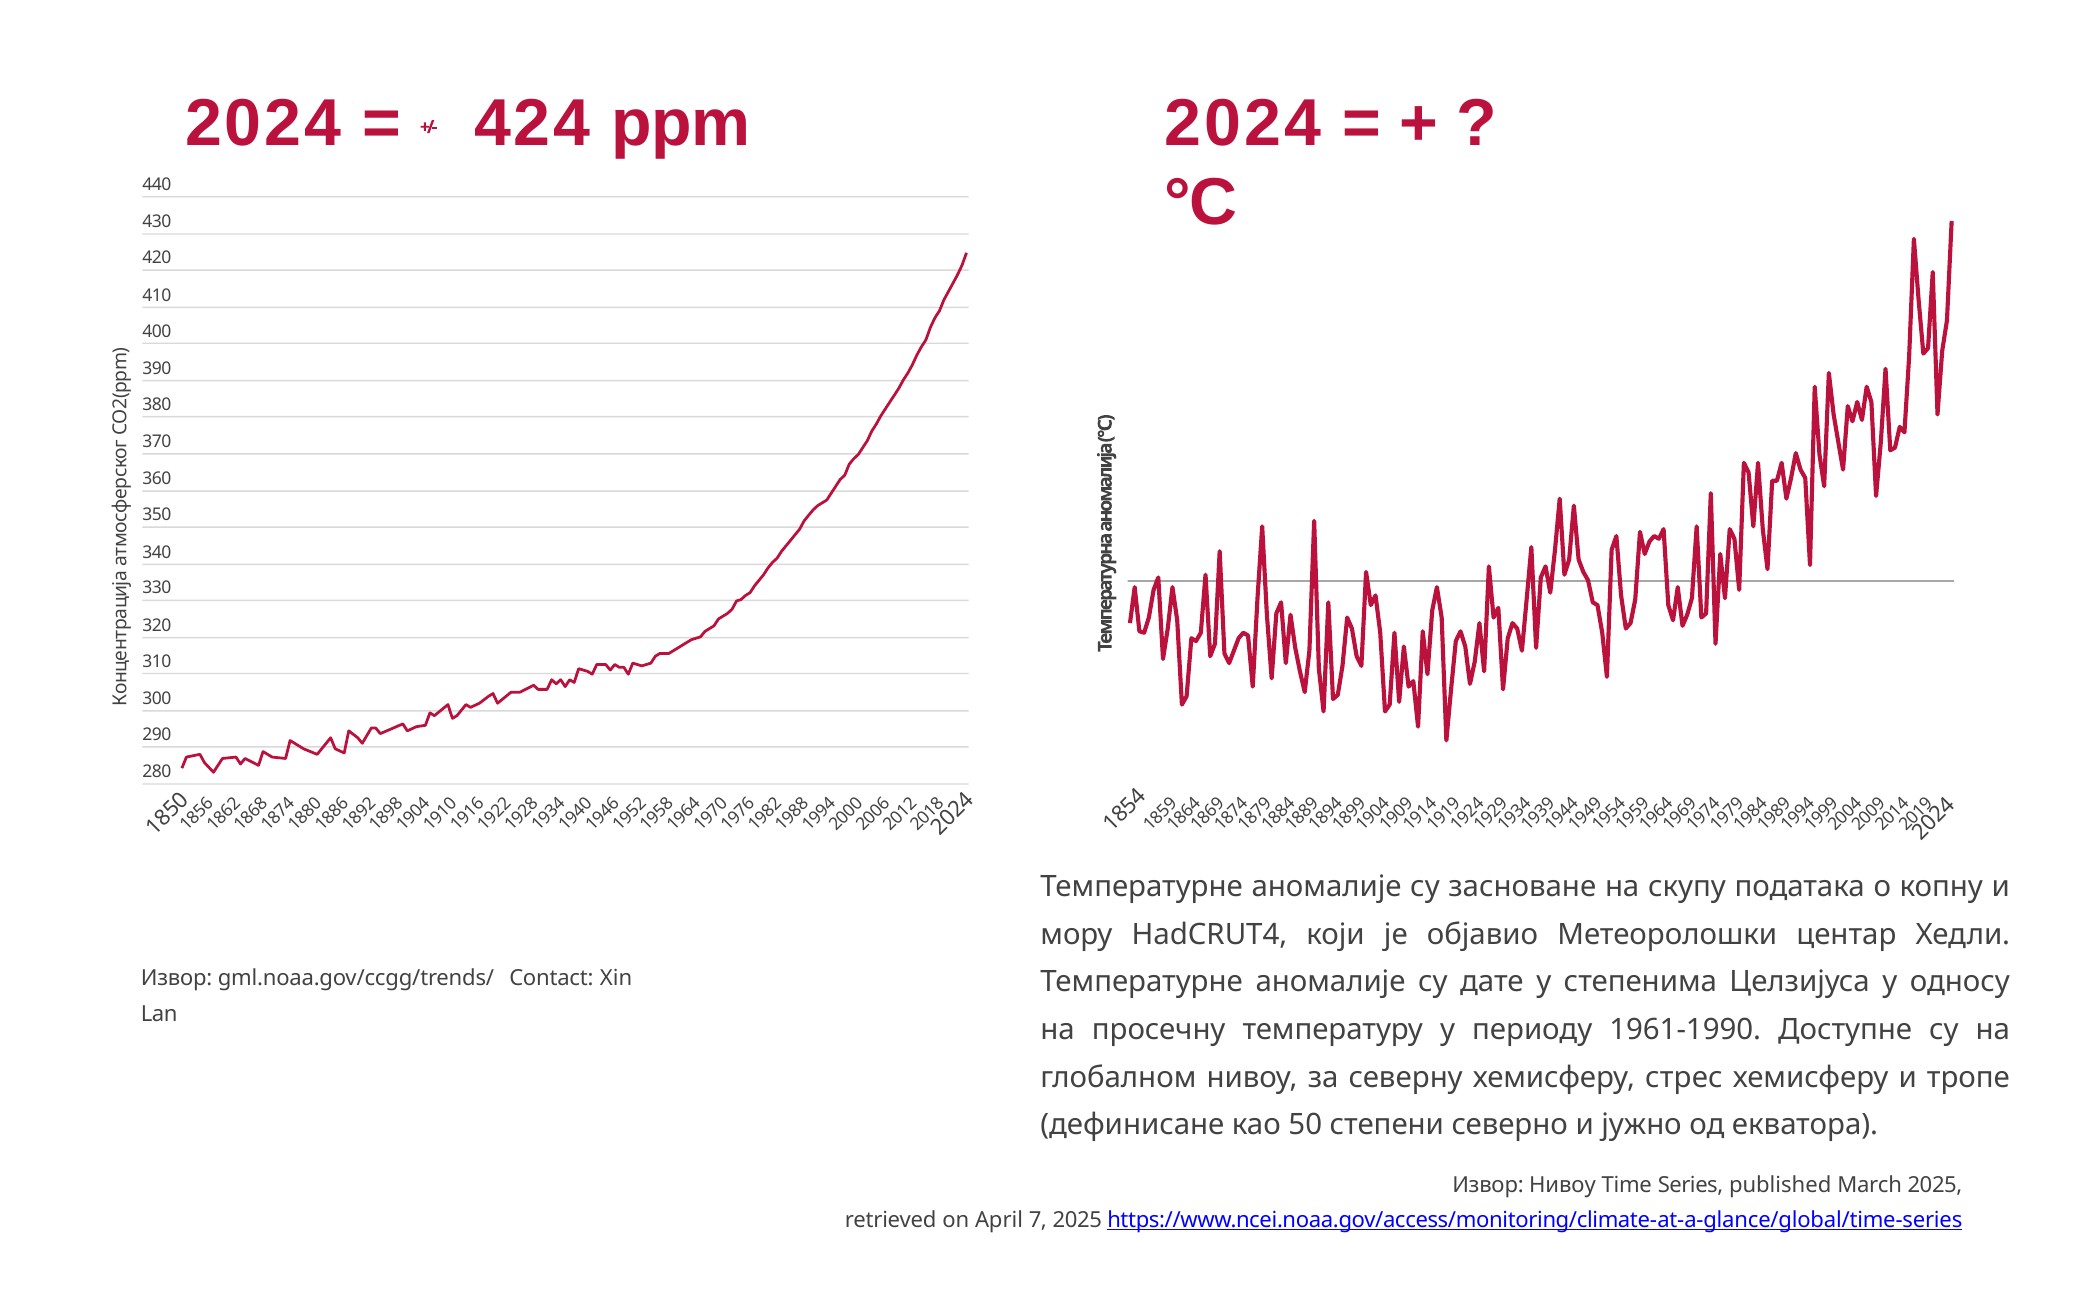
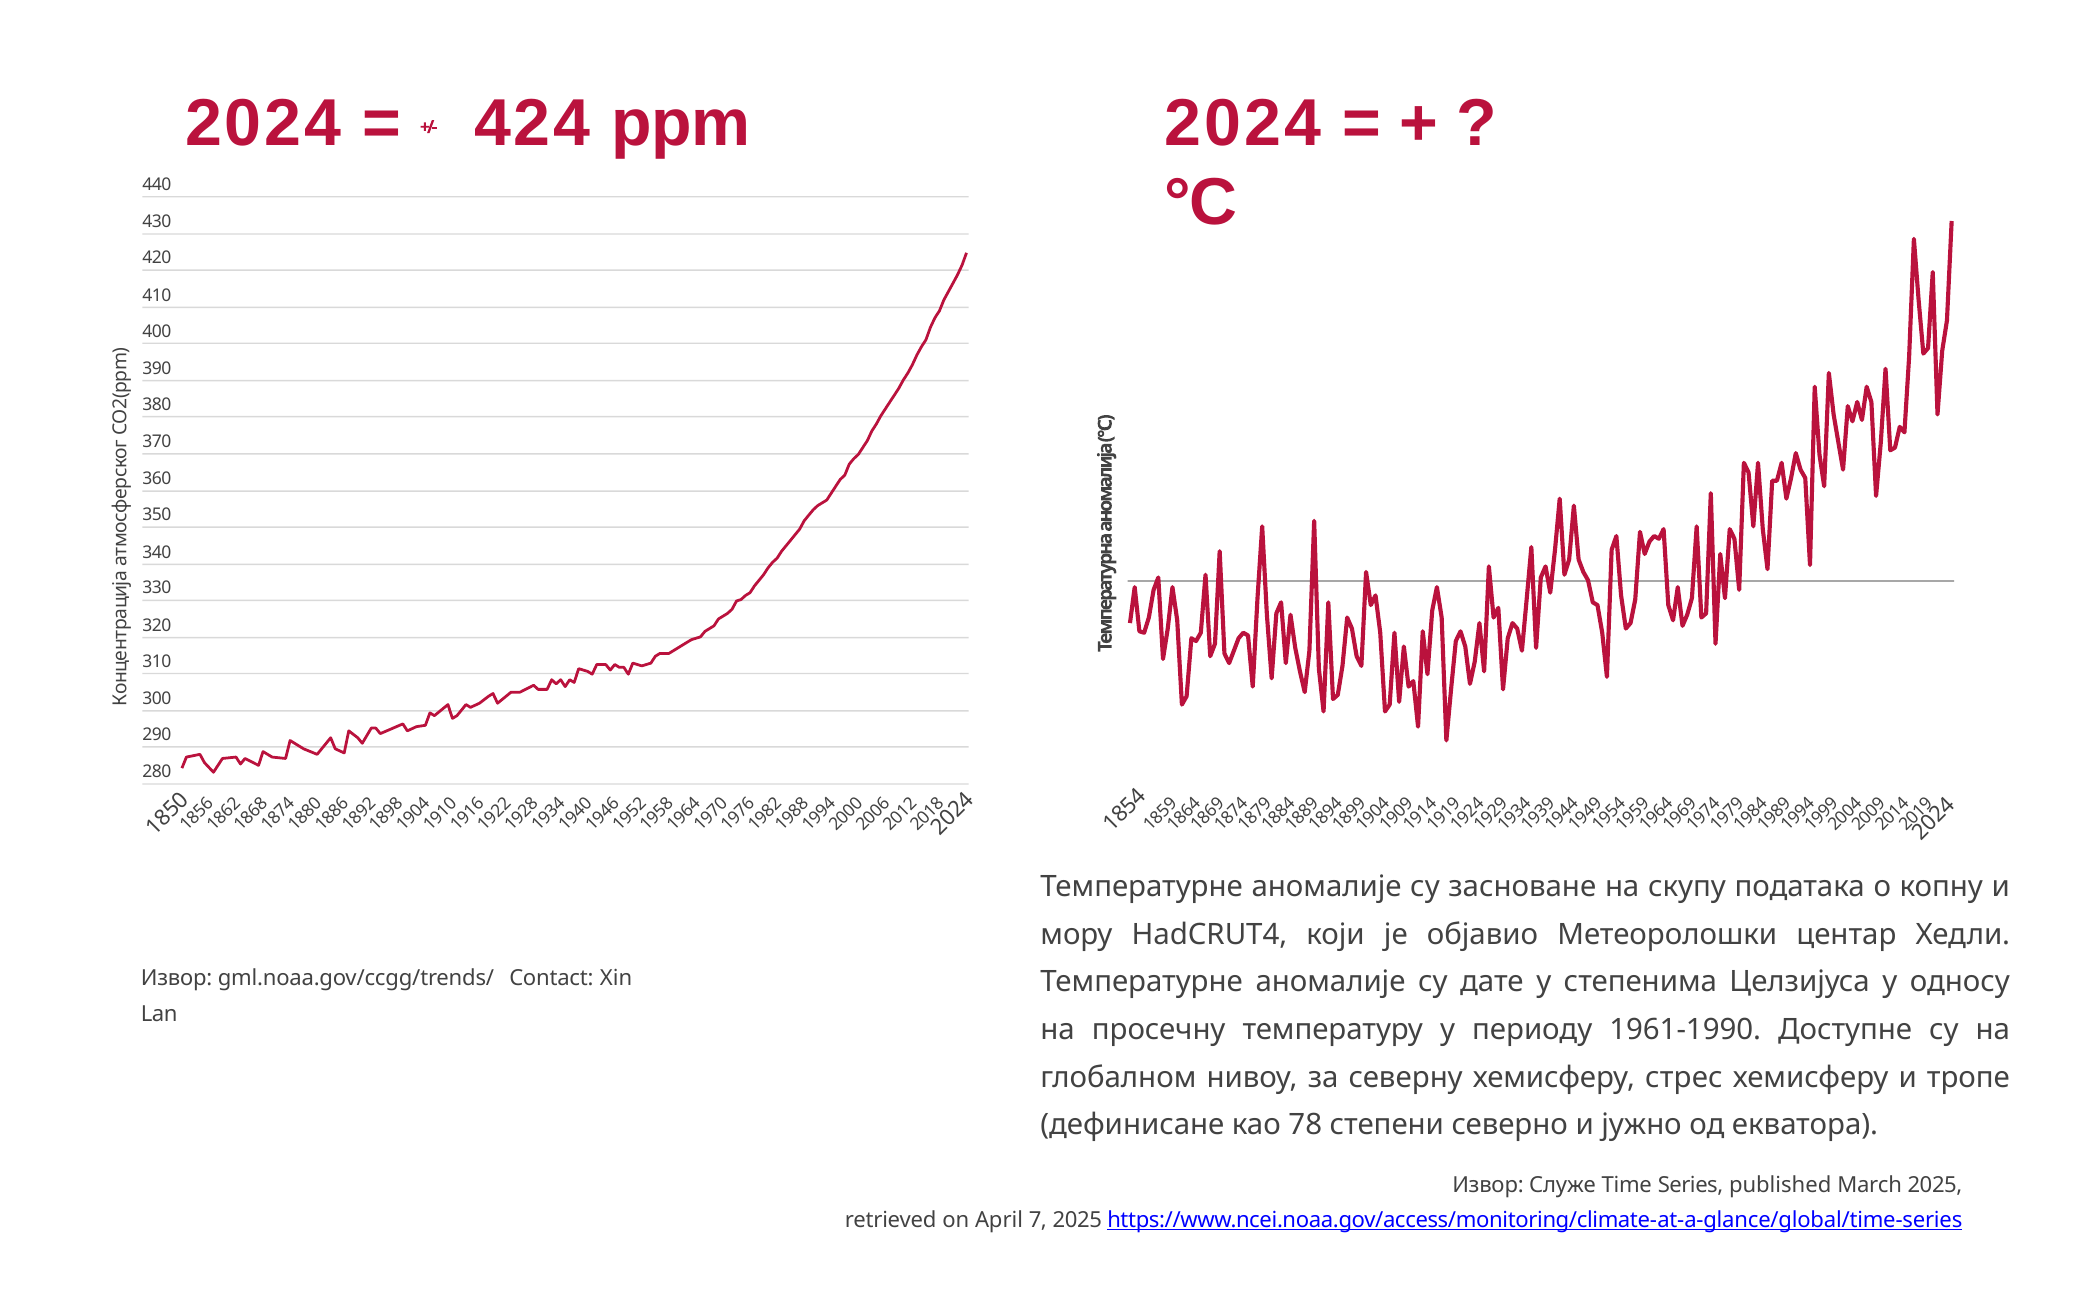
50: 50 -> 78
Извор Нивоу: Нивоу -> Служе
